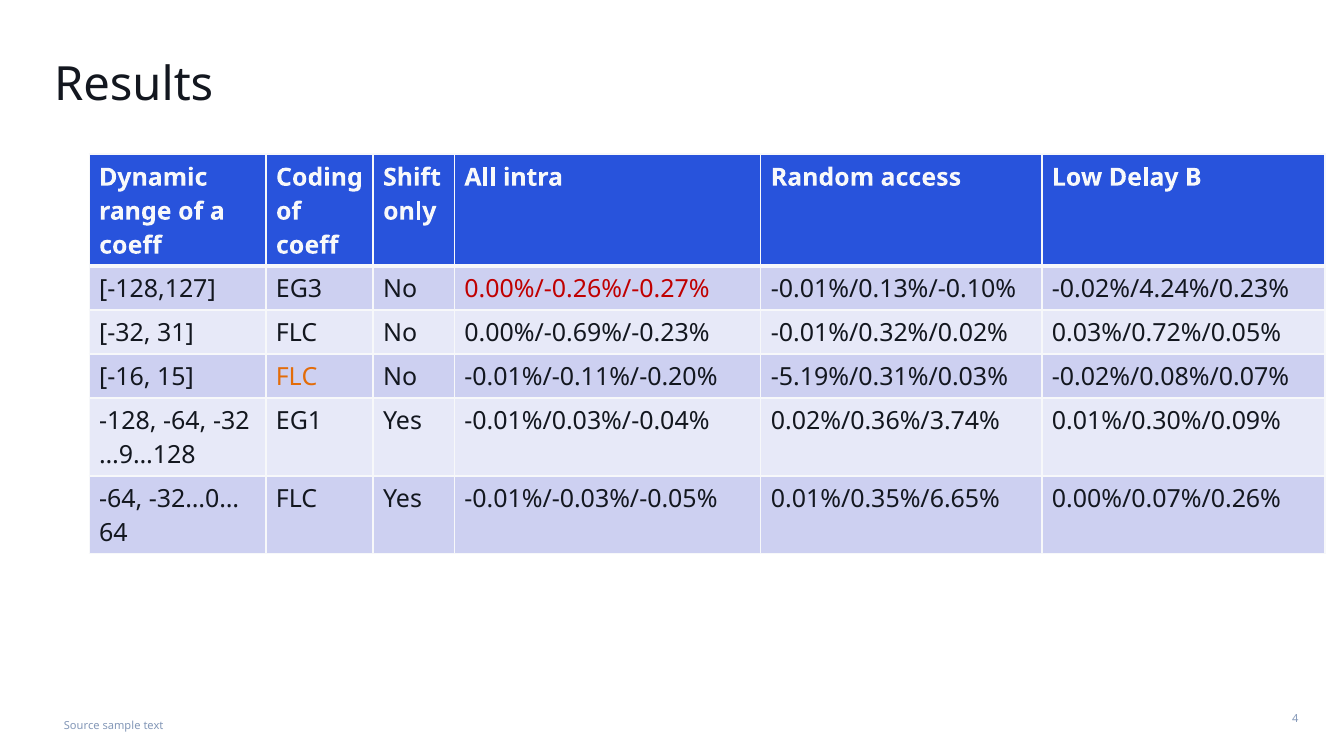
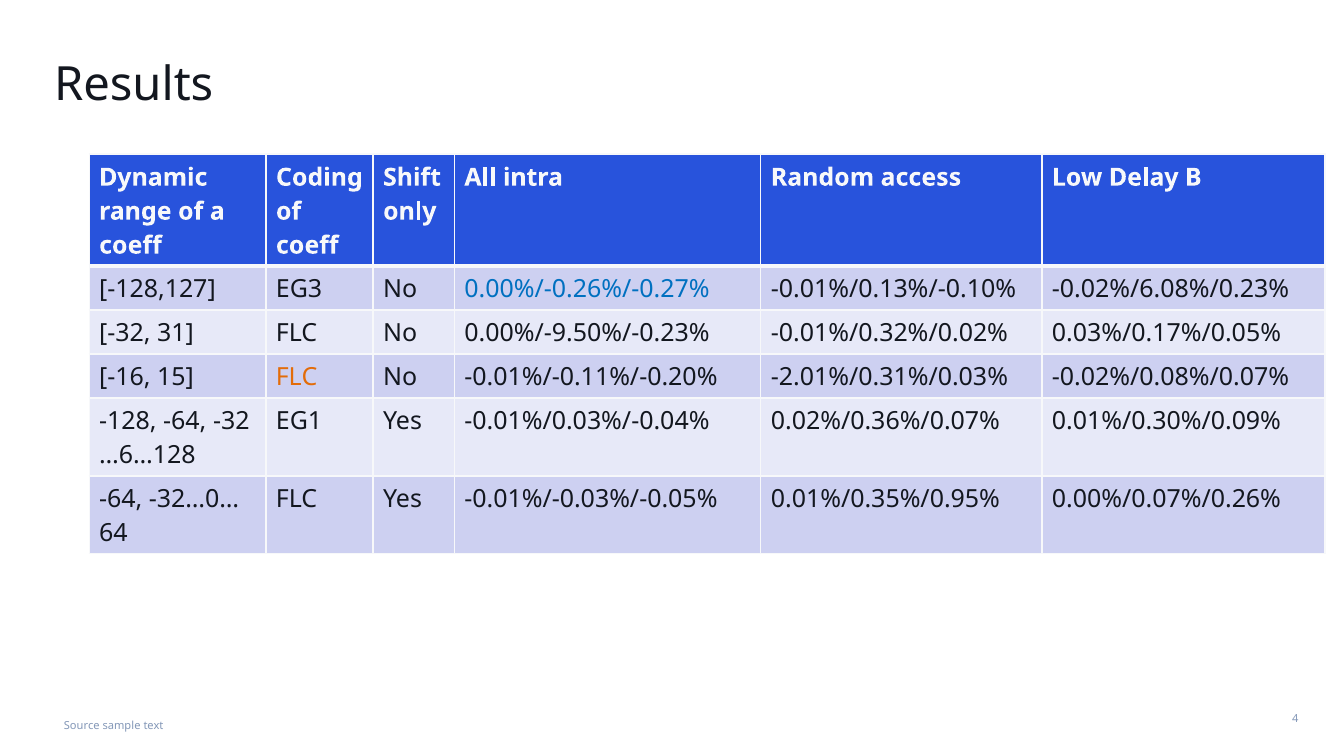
0.00%/-0.26%/-0.27% colour: red -> blue
-0.02%/4.24%/0.23%: -0.02%/4.24%/0.23% -> -0.02%/6.08%/0.23%
0.00%/-0.69%/-0.23%: 0.00%/-0.69%/-0.23% -> 0.00%/-9.50%/-0.23%
0.03%/0.72%/0.05%: 0.03%/0.72%/0.05% -> 0.03%/0.17%/0.05%
-5.19%/0.31%/0.03%: -5.19%/0.31%/0.03% -> -2.01%/0.31%/0.03%
0.02%/0.36%/3.74%: 0.02%/0.36%/3.74% -> 0.02%/0.36%/0.07%
…9…128: …9…128 -> …6…128
0.01%/0.35%/6.65%: 0.01%/0.35%/6.65% -> 0.01%/0.35%/0.95%
